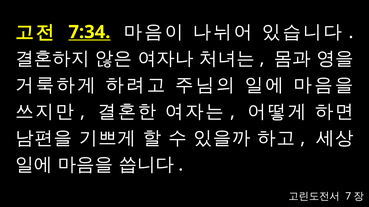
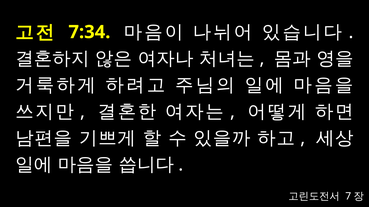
7:34 underline: present -> none
